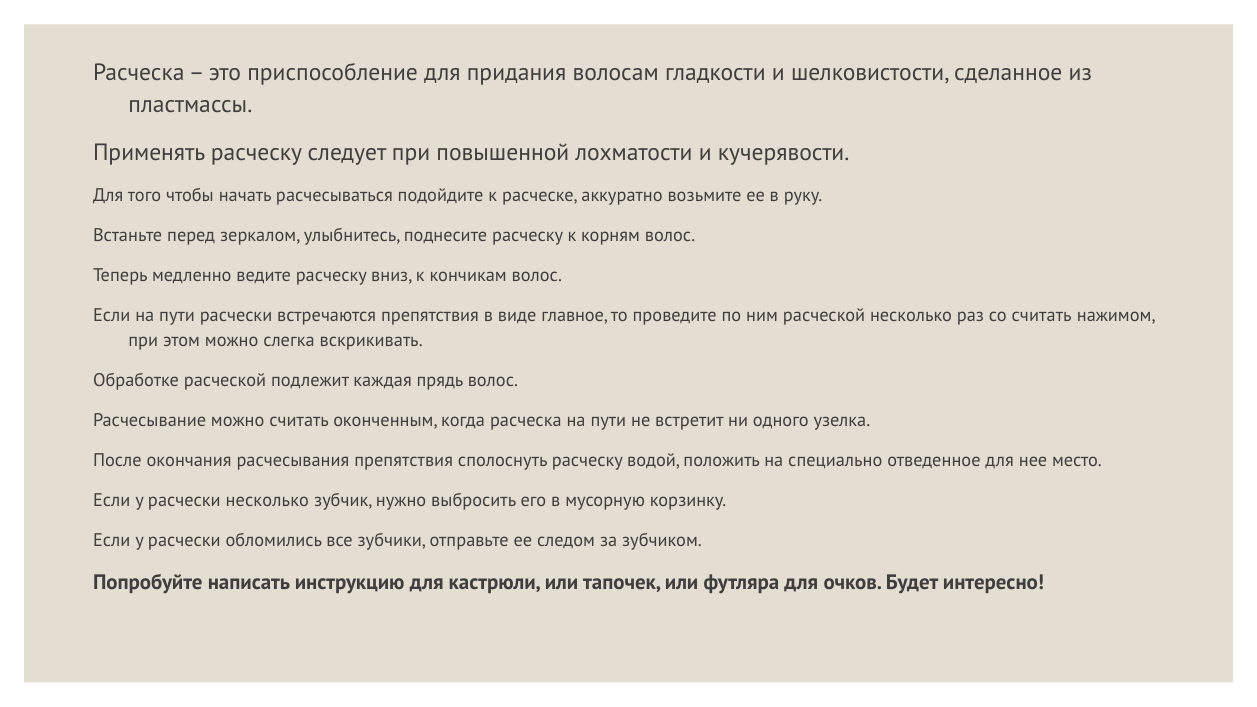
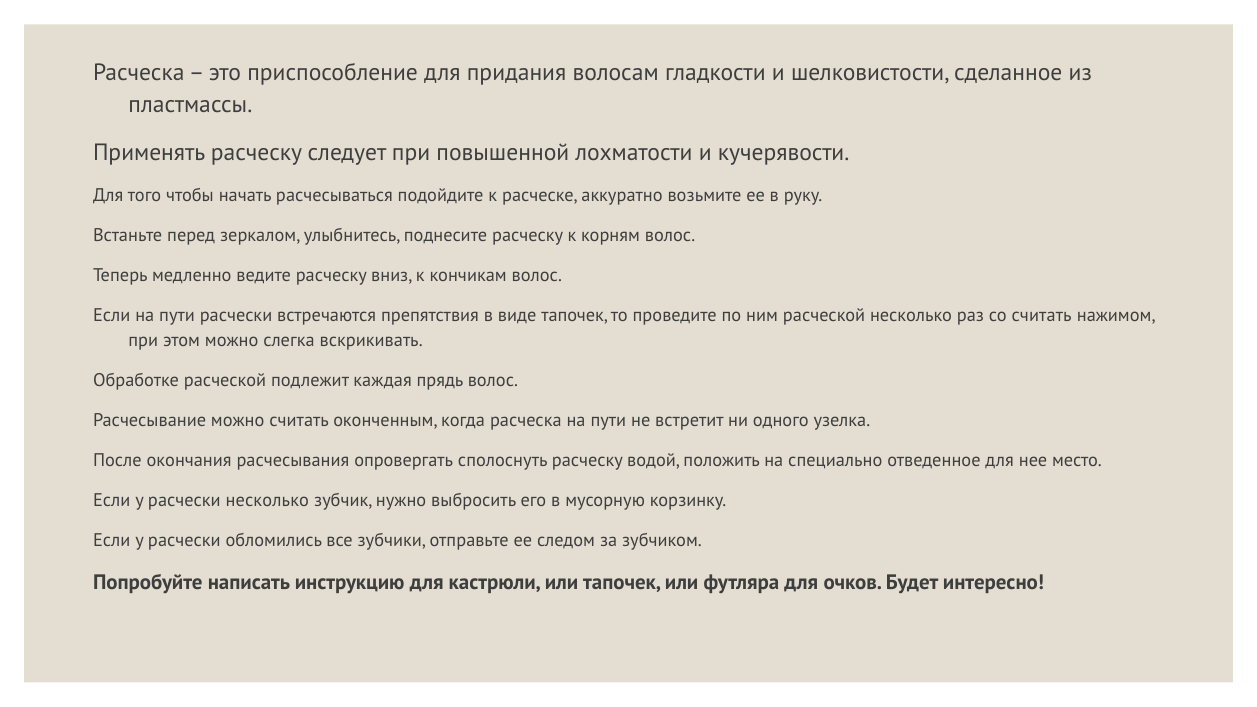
виде главное: главное -> тапочек
расчесывания препятствия: препятствия -> опровергать
